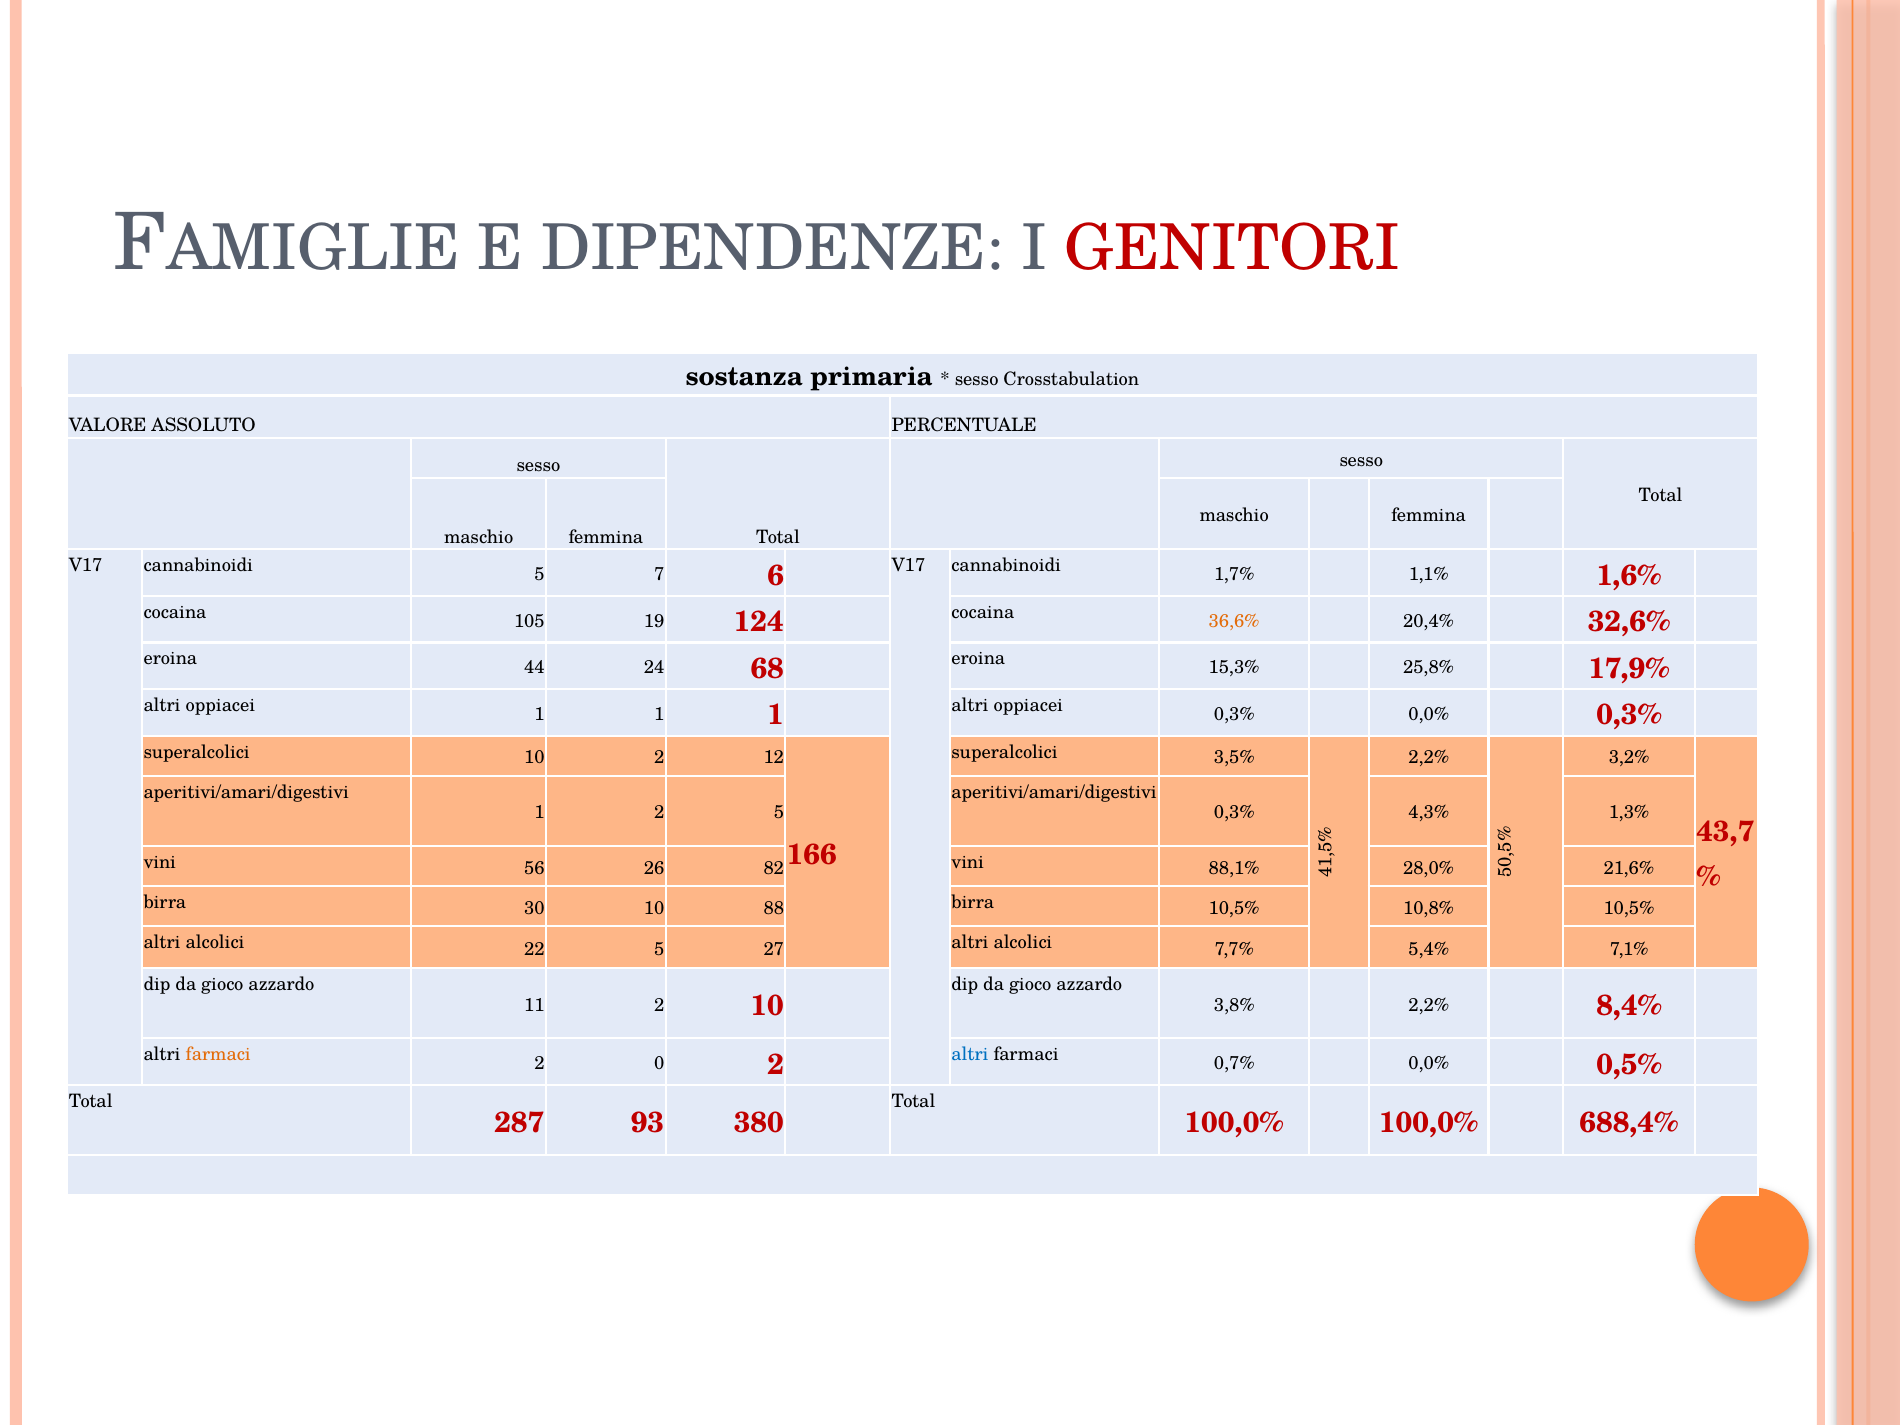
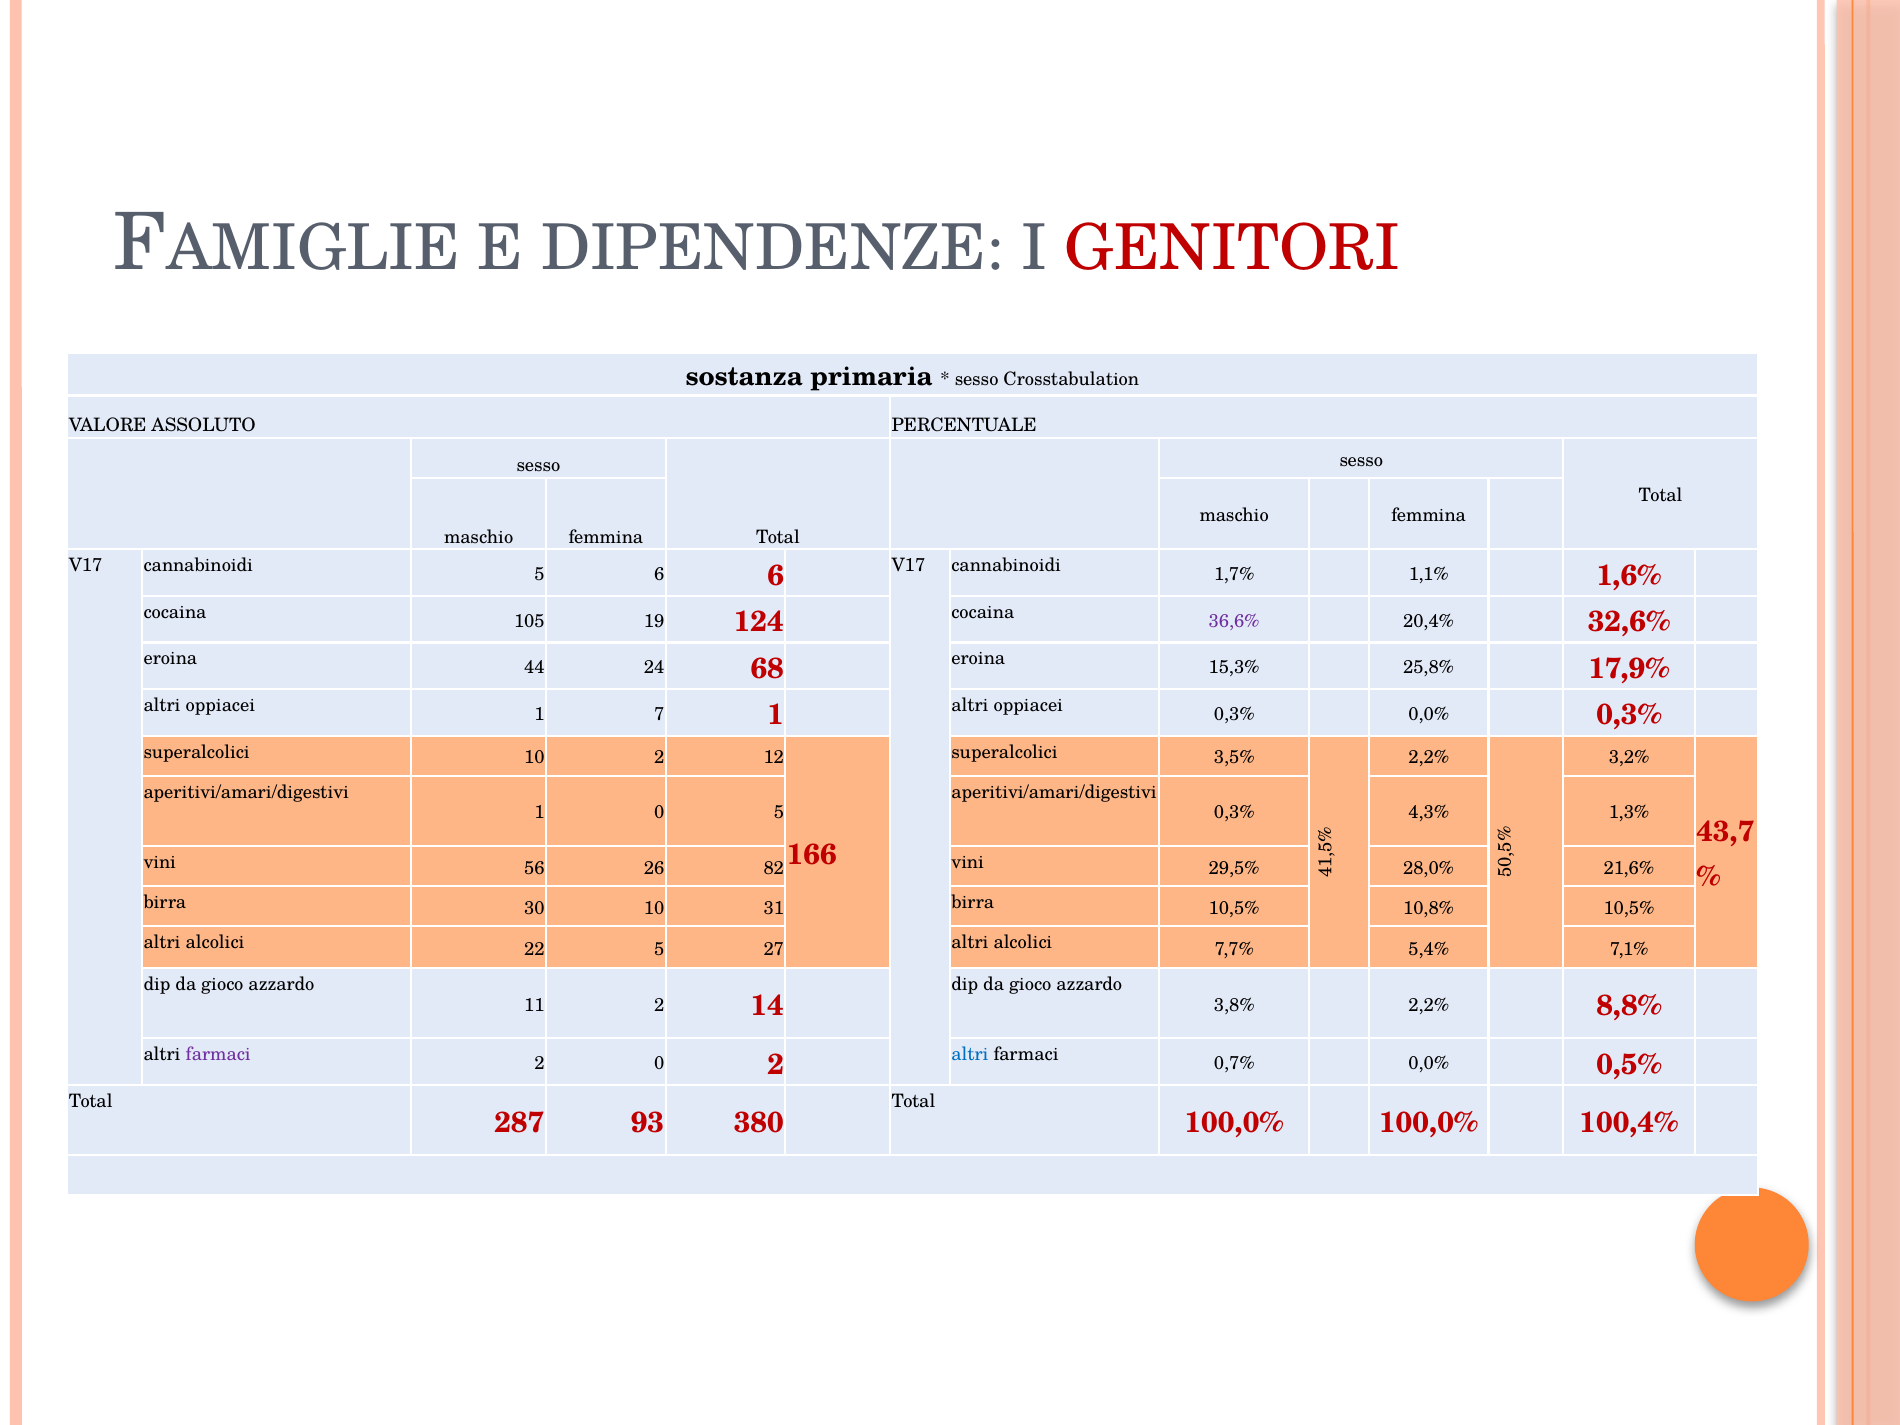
5 7: 7 -> 6
36,6% colour: orange -> purple
oppiacei 1 1: 1 -> 7
1 2: 2 -> 0
88,1%: 88,1% -> 29,5%
88: 88 -> 31
2 10: 10 -> 14
8,4%: 8,4% -> 8,8%
farmaci at (218, 1055) colour: orange -> purple
688,4%: 688,4% -> 100,4%
